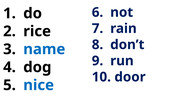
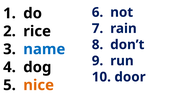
nice colour: blue -> orange
